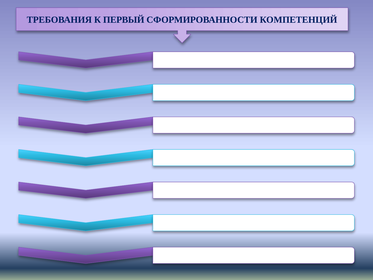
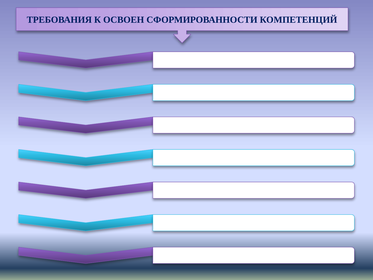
ПЕРВЫЙ: ПЕРВЫЙ -> ОСВОЕН
